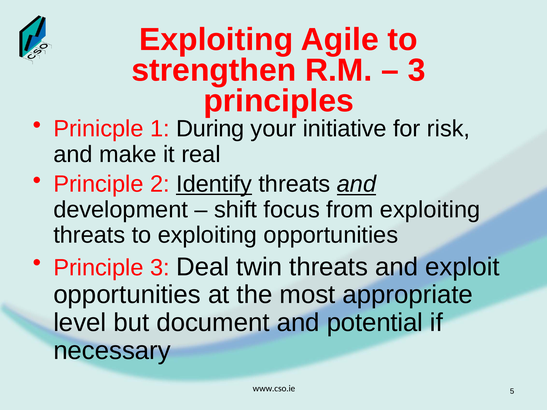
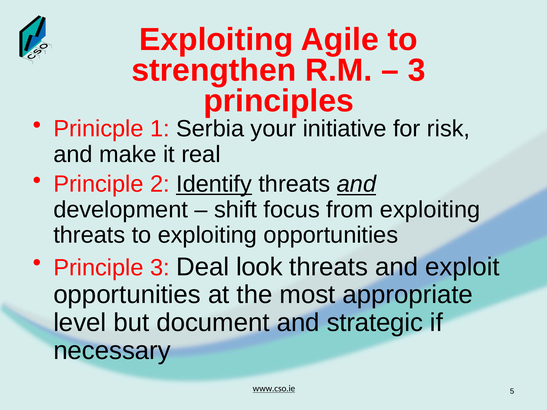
During: During -> Serbia
twin: twin -> look
potential: potential -> strategic
www.cso.ie underline: none -> present
